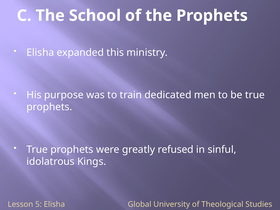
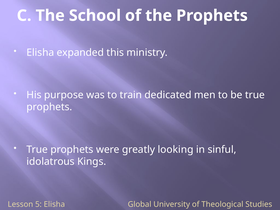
refused: refused -> looking
